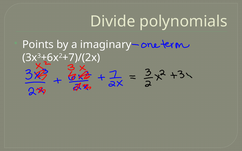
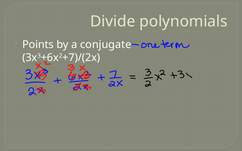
imaginary: imaginary -> conjugate
